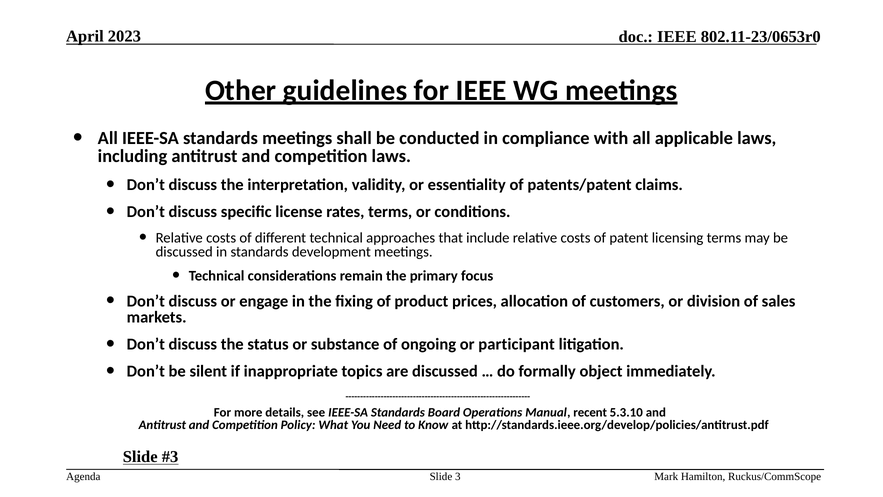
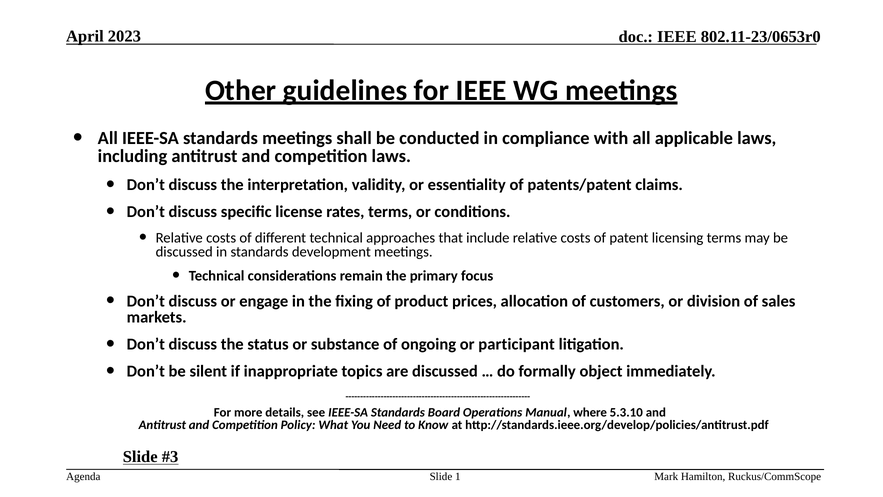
recent: recent -> where
3: 3 -> 1
